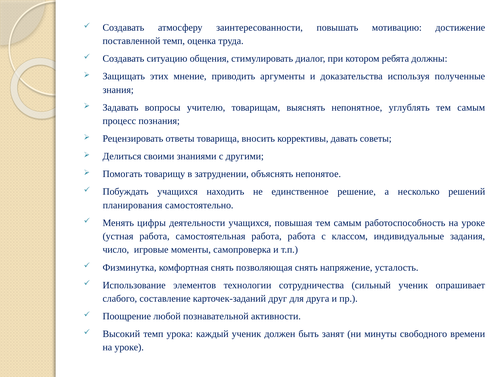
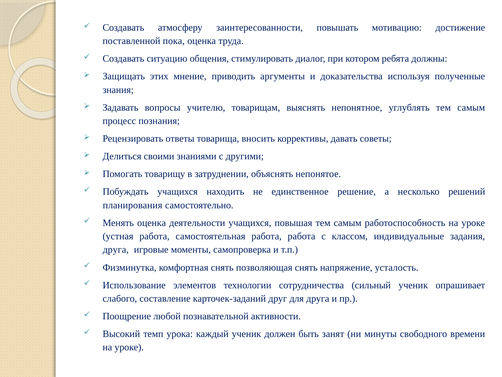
поставленной темп: темп -> пока
Менять цифры: цифры -> оценка
число at (116, 249): число -> друга
